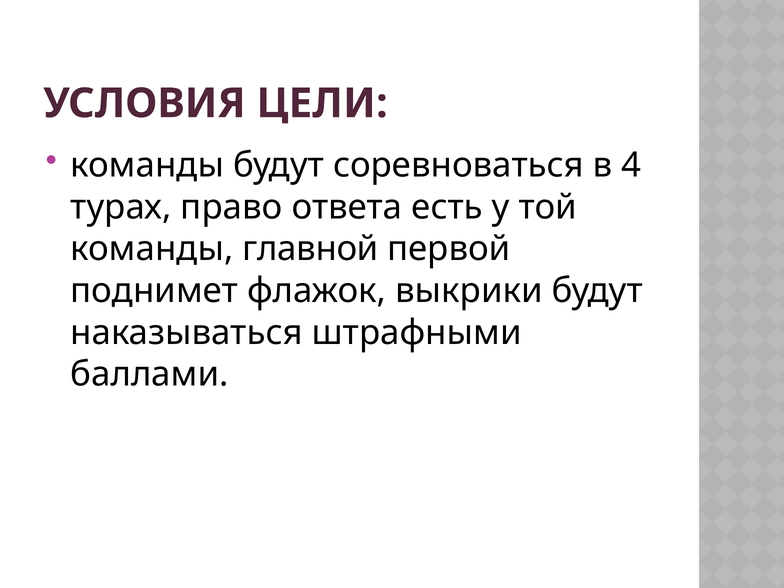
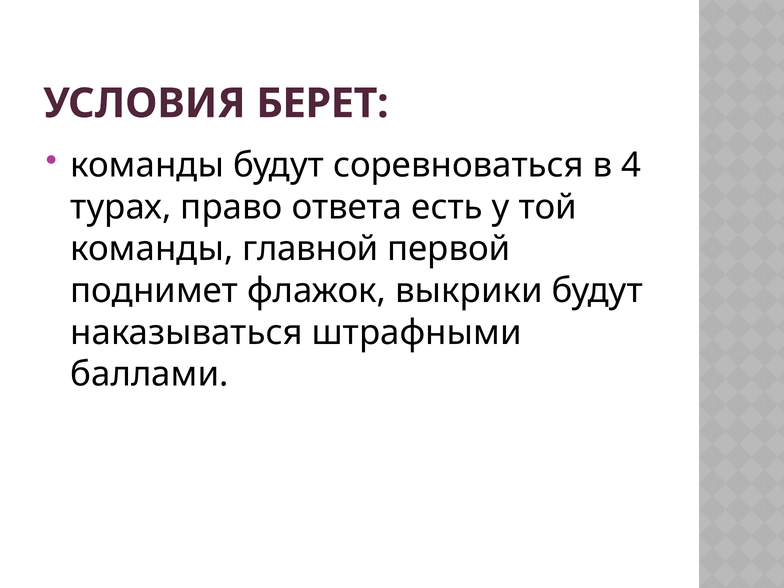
ЦЕЛИ: ЦЕЛИ -> БЕРЕТ
